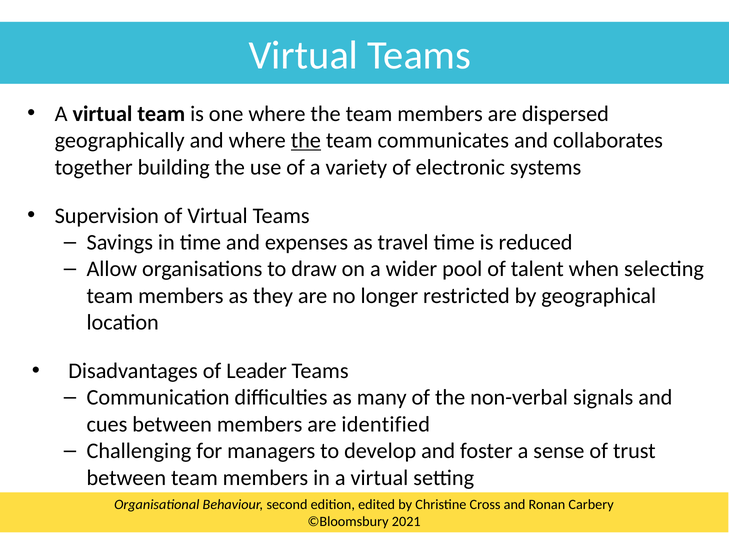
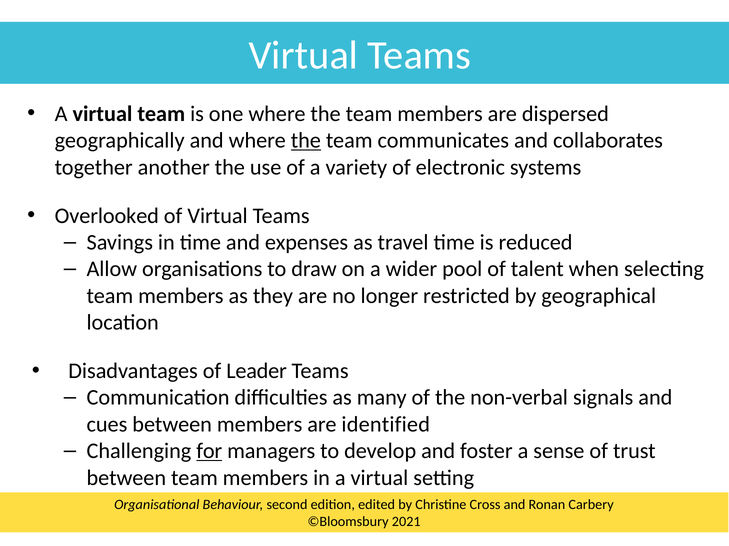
building: building -> another
Supervision: Supervision -> Overlooked
for underline: none -> present
